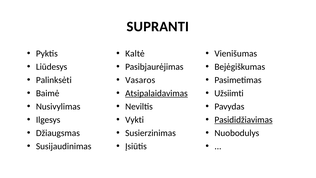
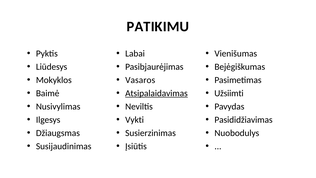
SUPRANTI: SUPRANTI -> PATIKIMU
Kaltė: Kaltė -> Labai
Palinksėti: Palinksėti -> Mokyklos
Pasididžiavimas underline: present -> none
